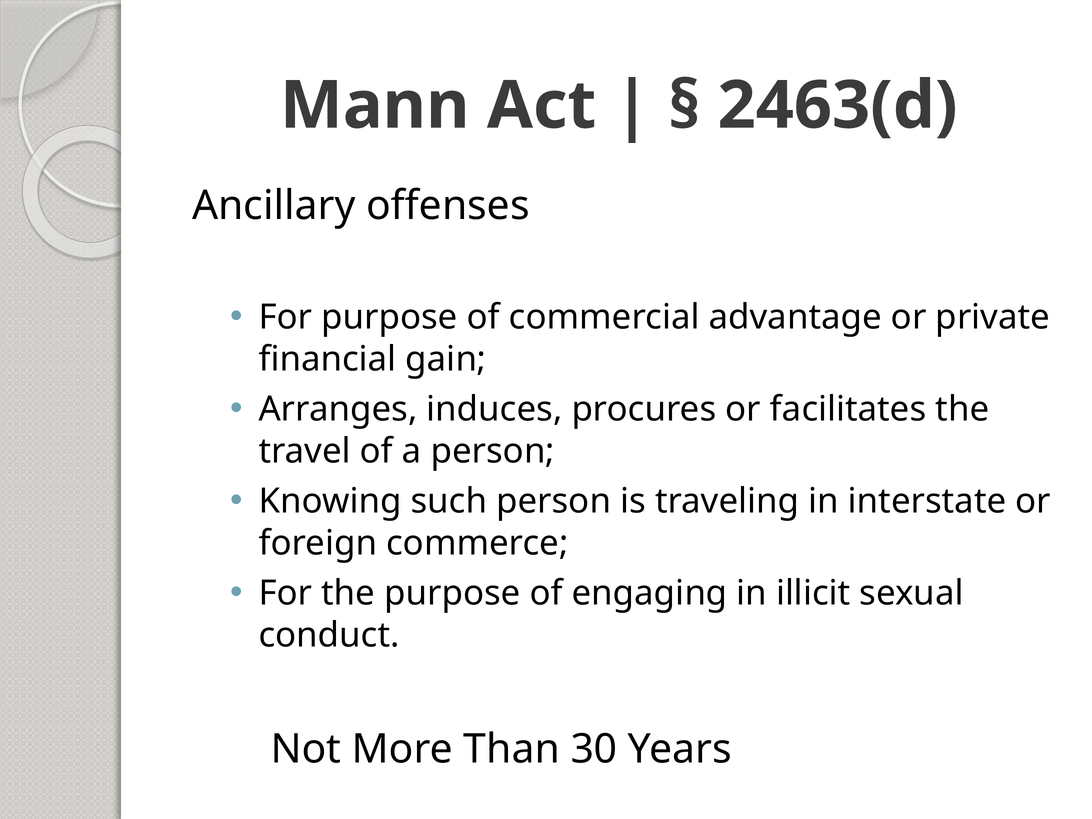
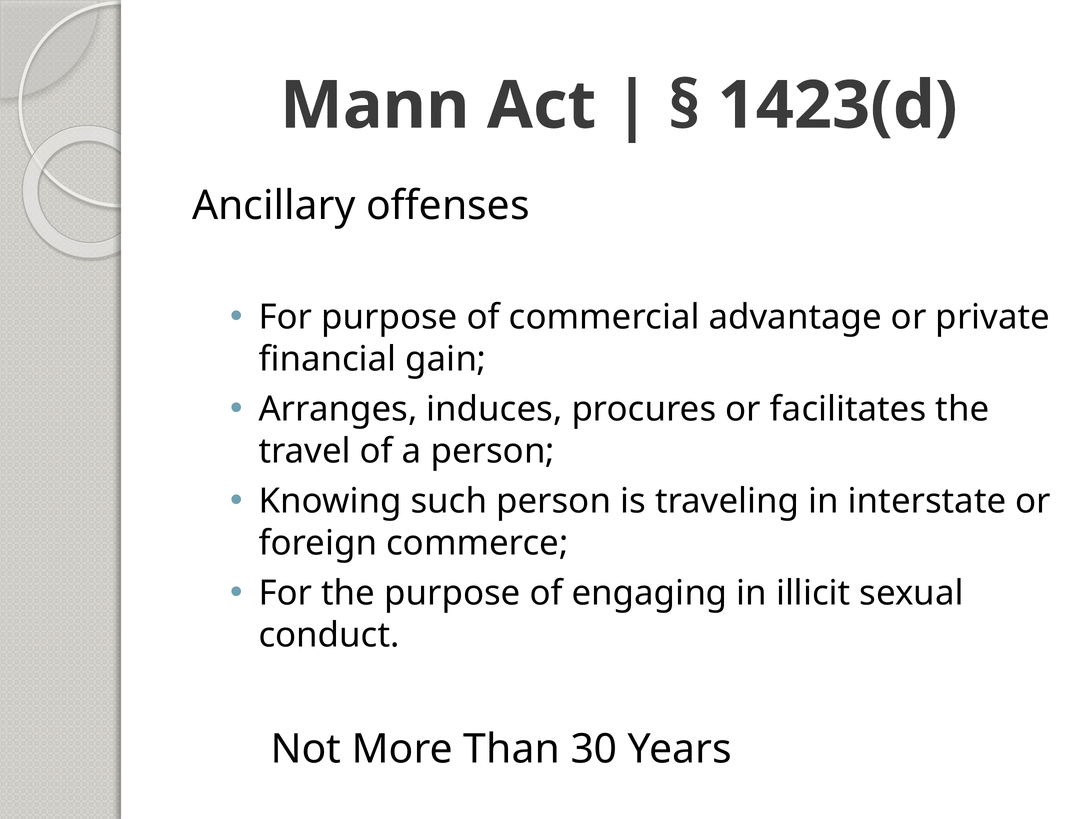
2463(d: 2463(d -> 1423(d
